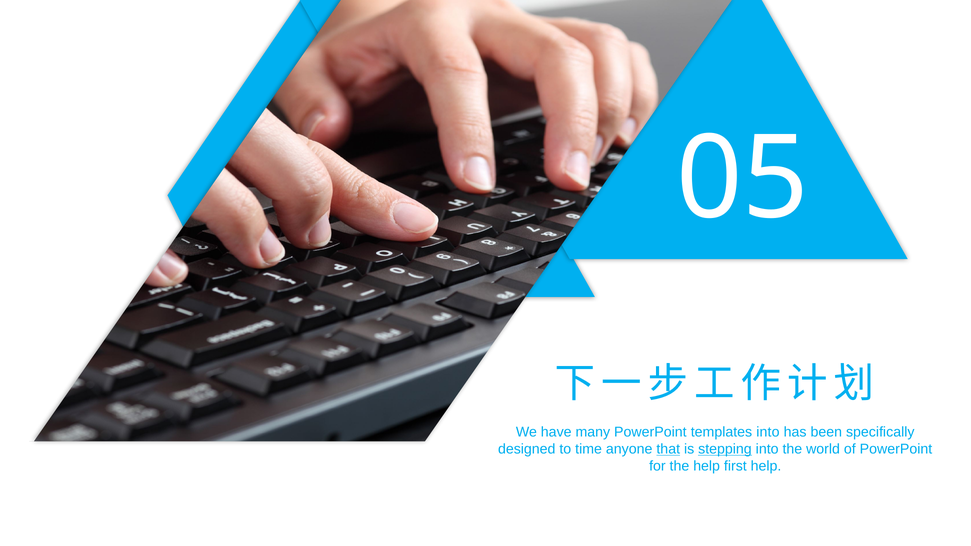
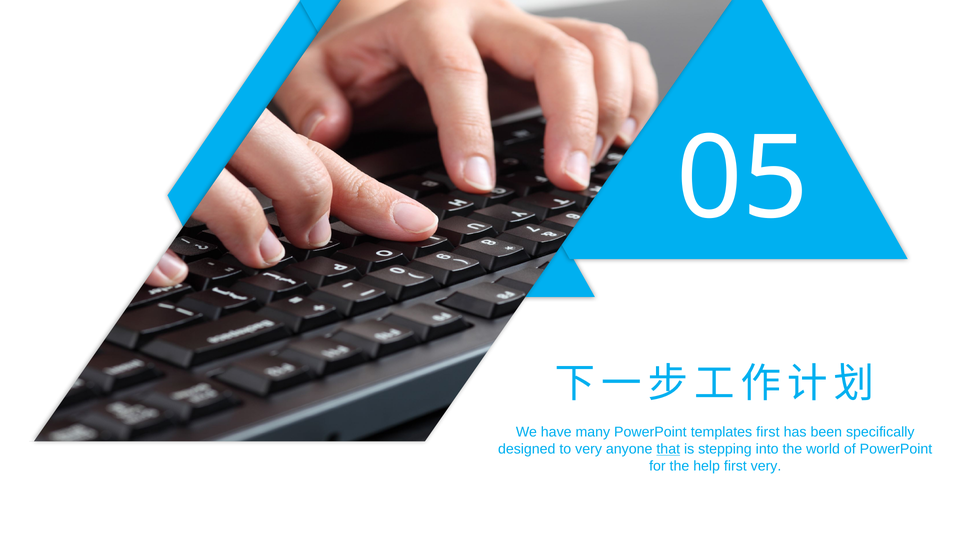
templates into: into -> first
to time: time -> very
stepping underline: present -> none
first help: help -> very
